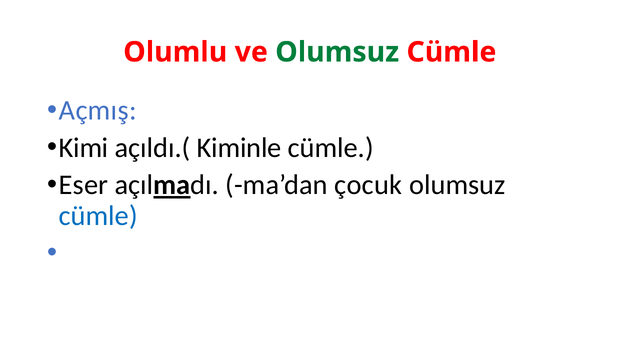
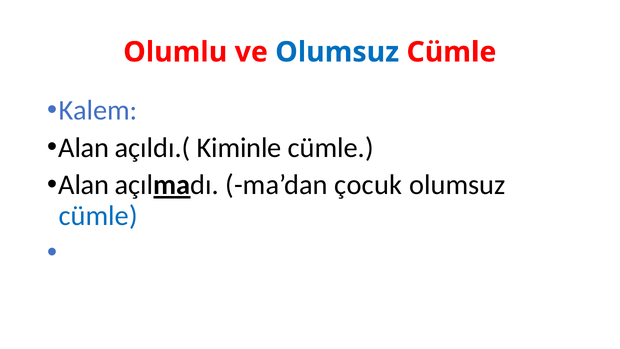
Olumsuz at (337, 52) colour: green -> blue
Açmış: Açmış -> Kalem
Kimi at (84, 148): Kimi -> Alan
Eser at (84, 185): Eser -> Alan
